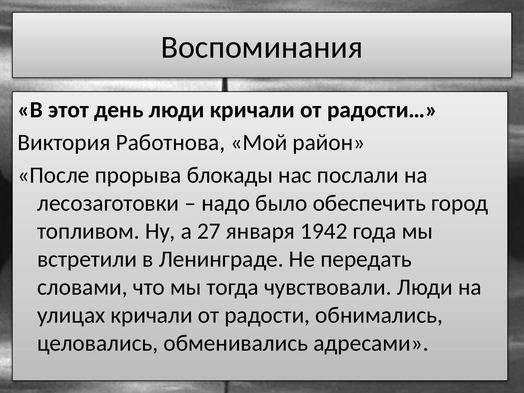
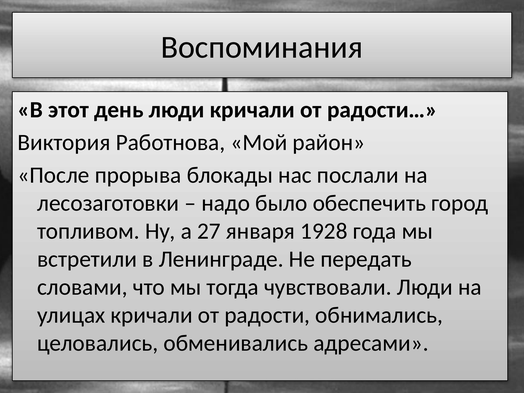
1942: 1942 -> 1928
